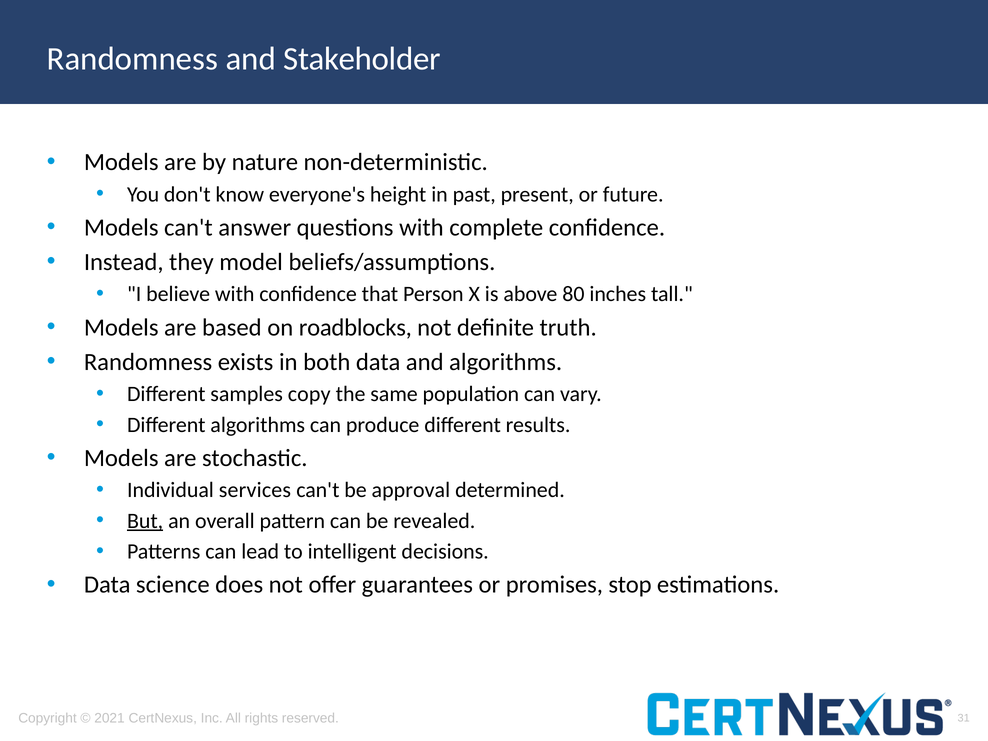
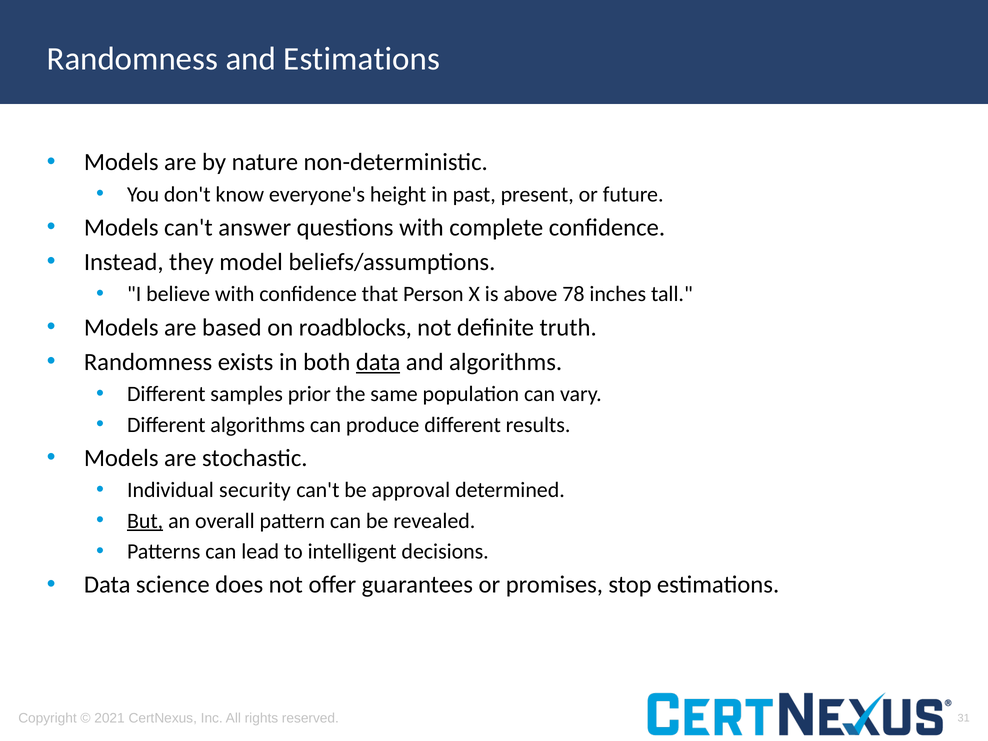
and Stakeholder: Stakeholder -> Estimations
80: 80 -> 78
data at (378, 362) underline: none -> present
copy: copy -> prior
services: services -> security
